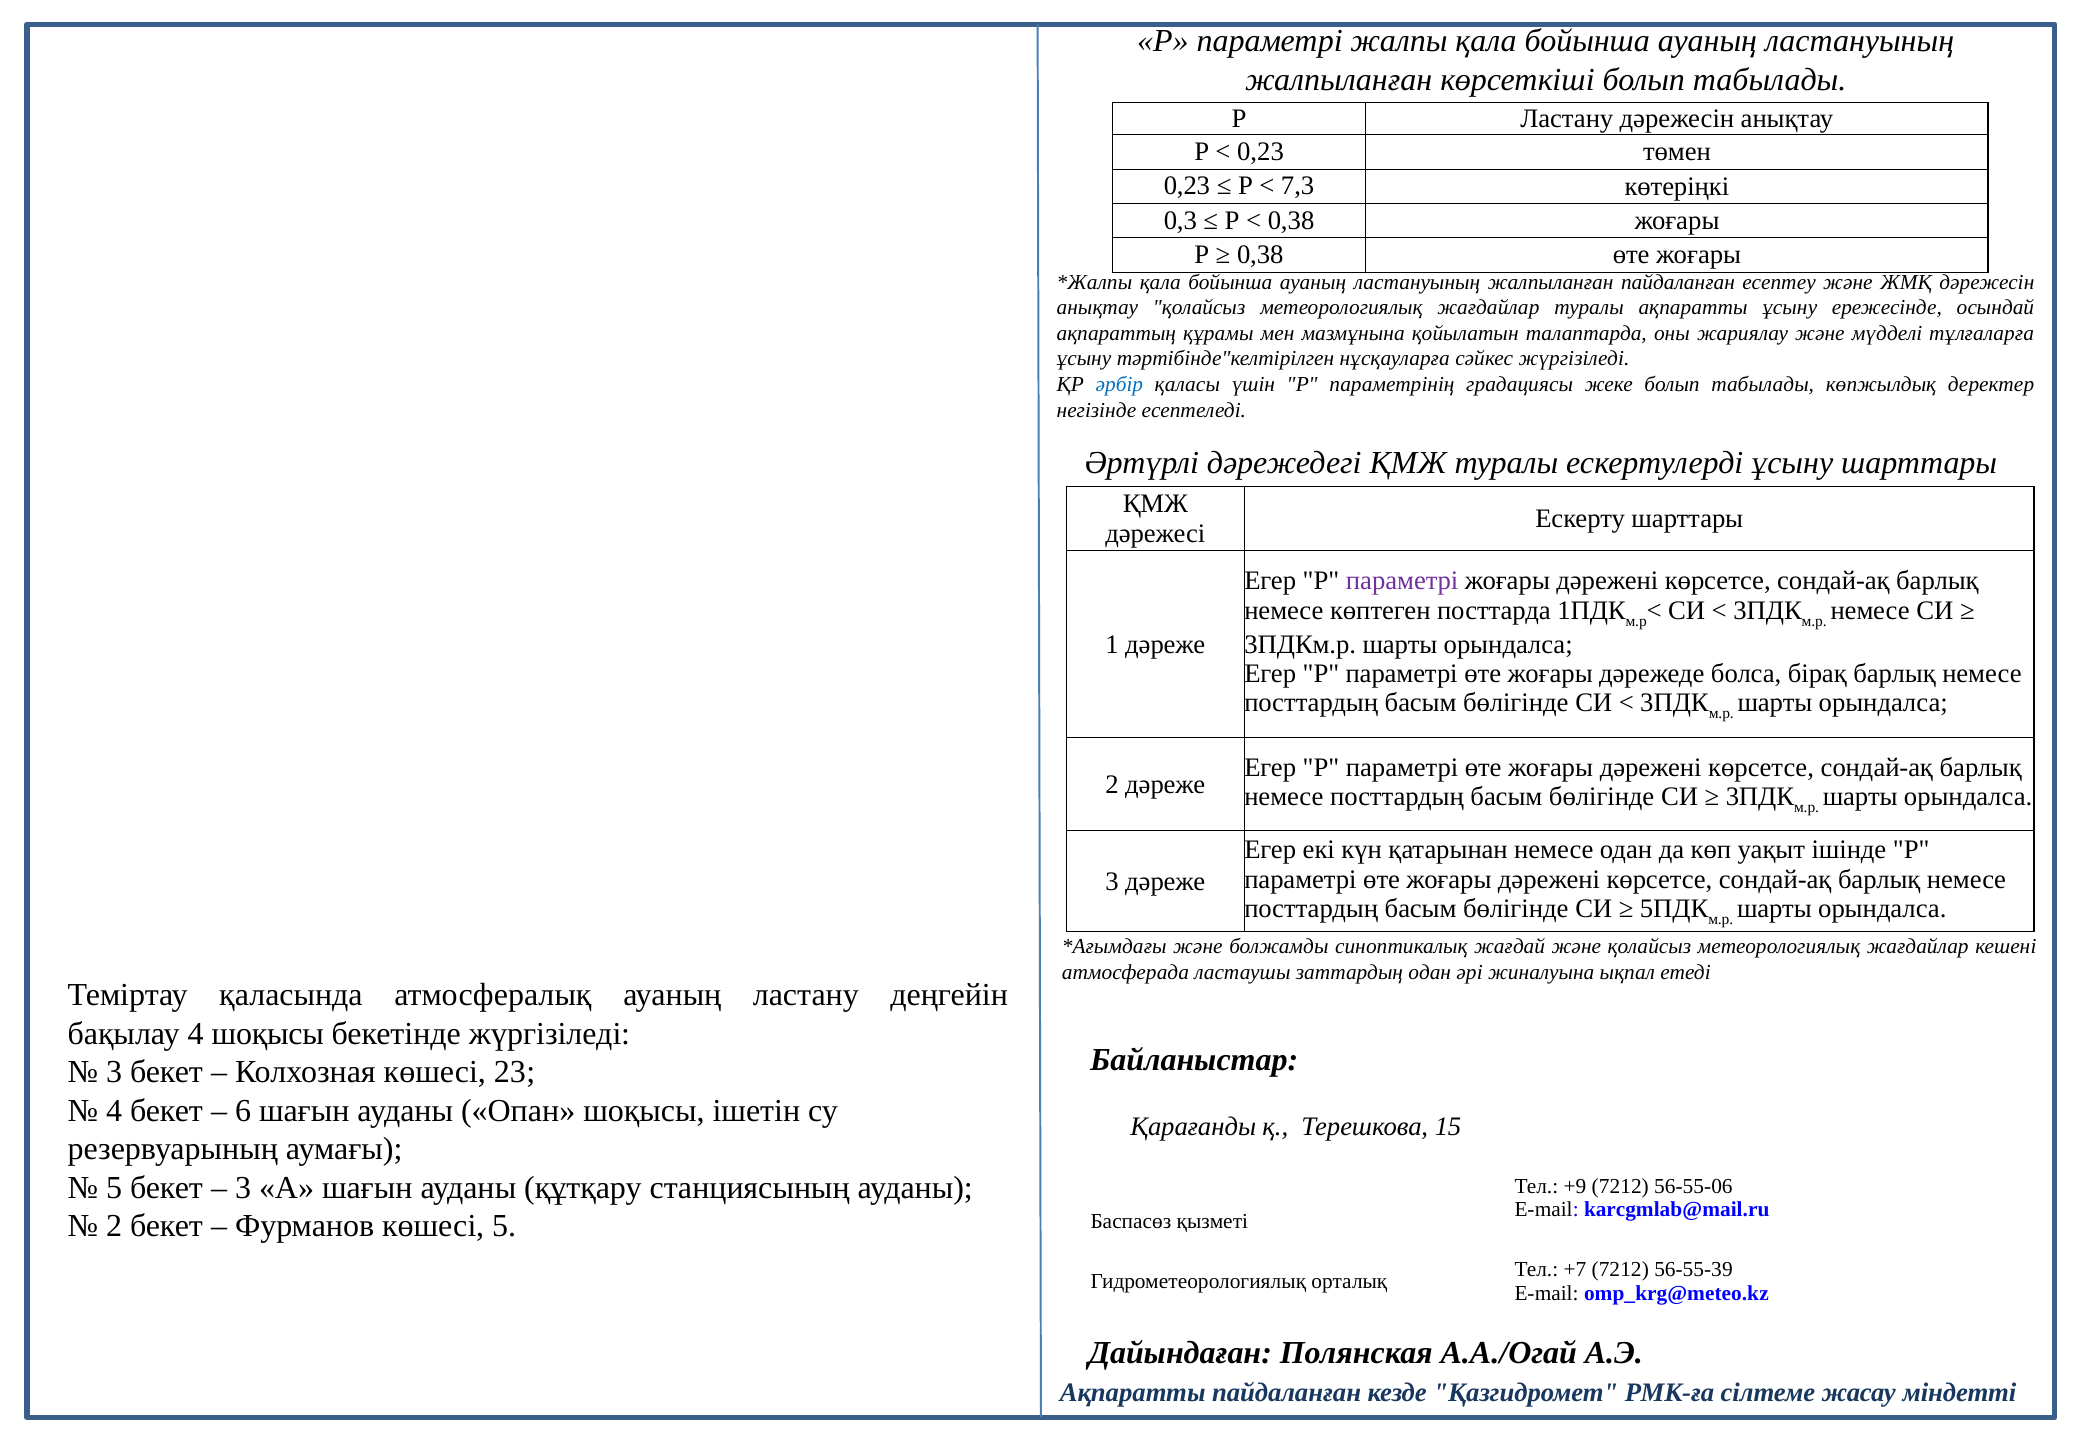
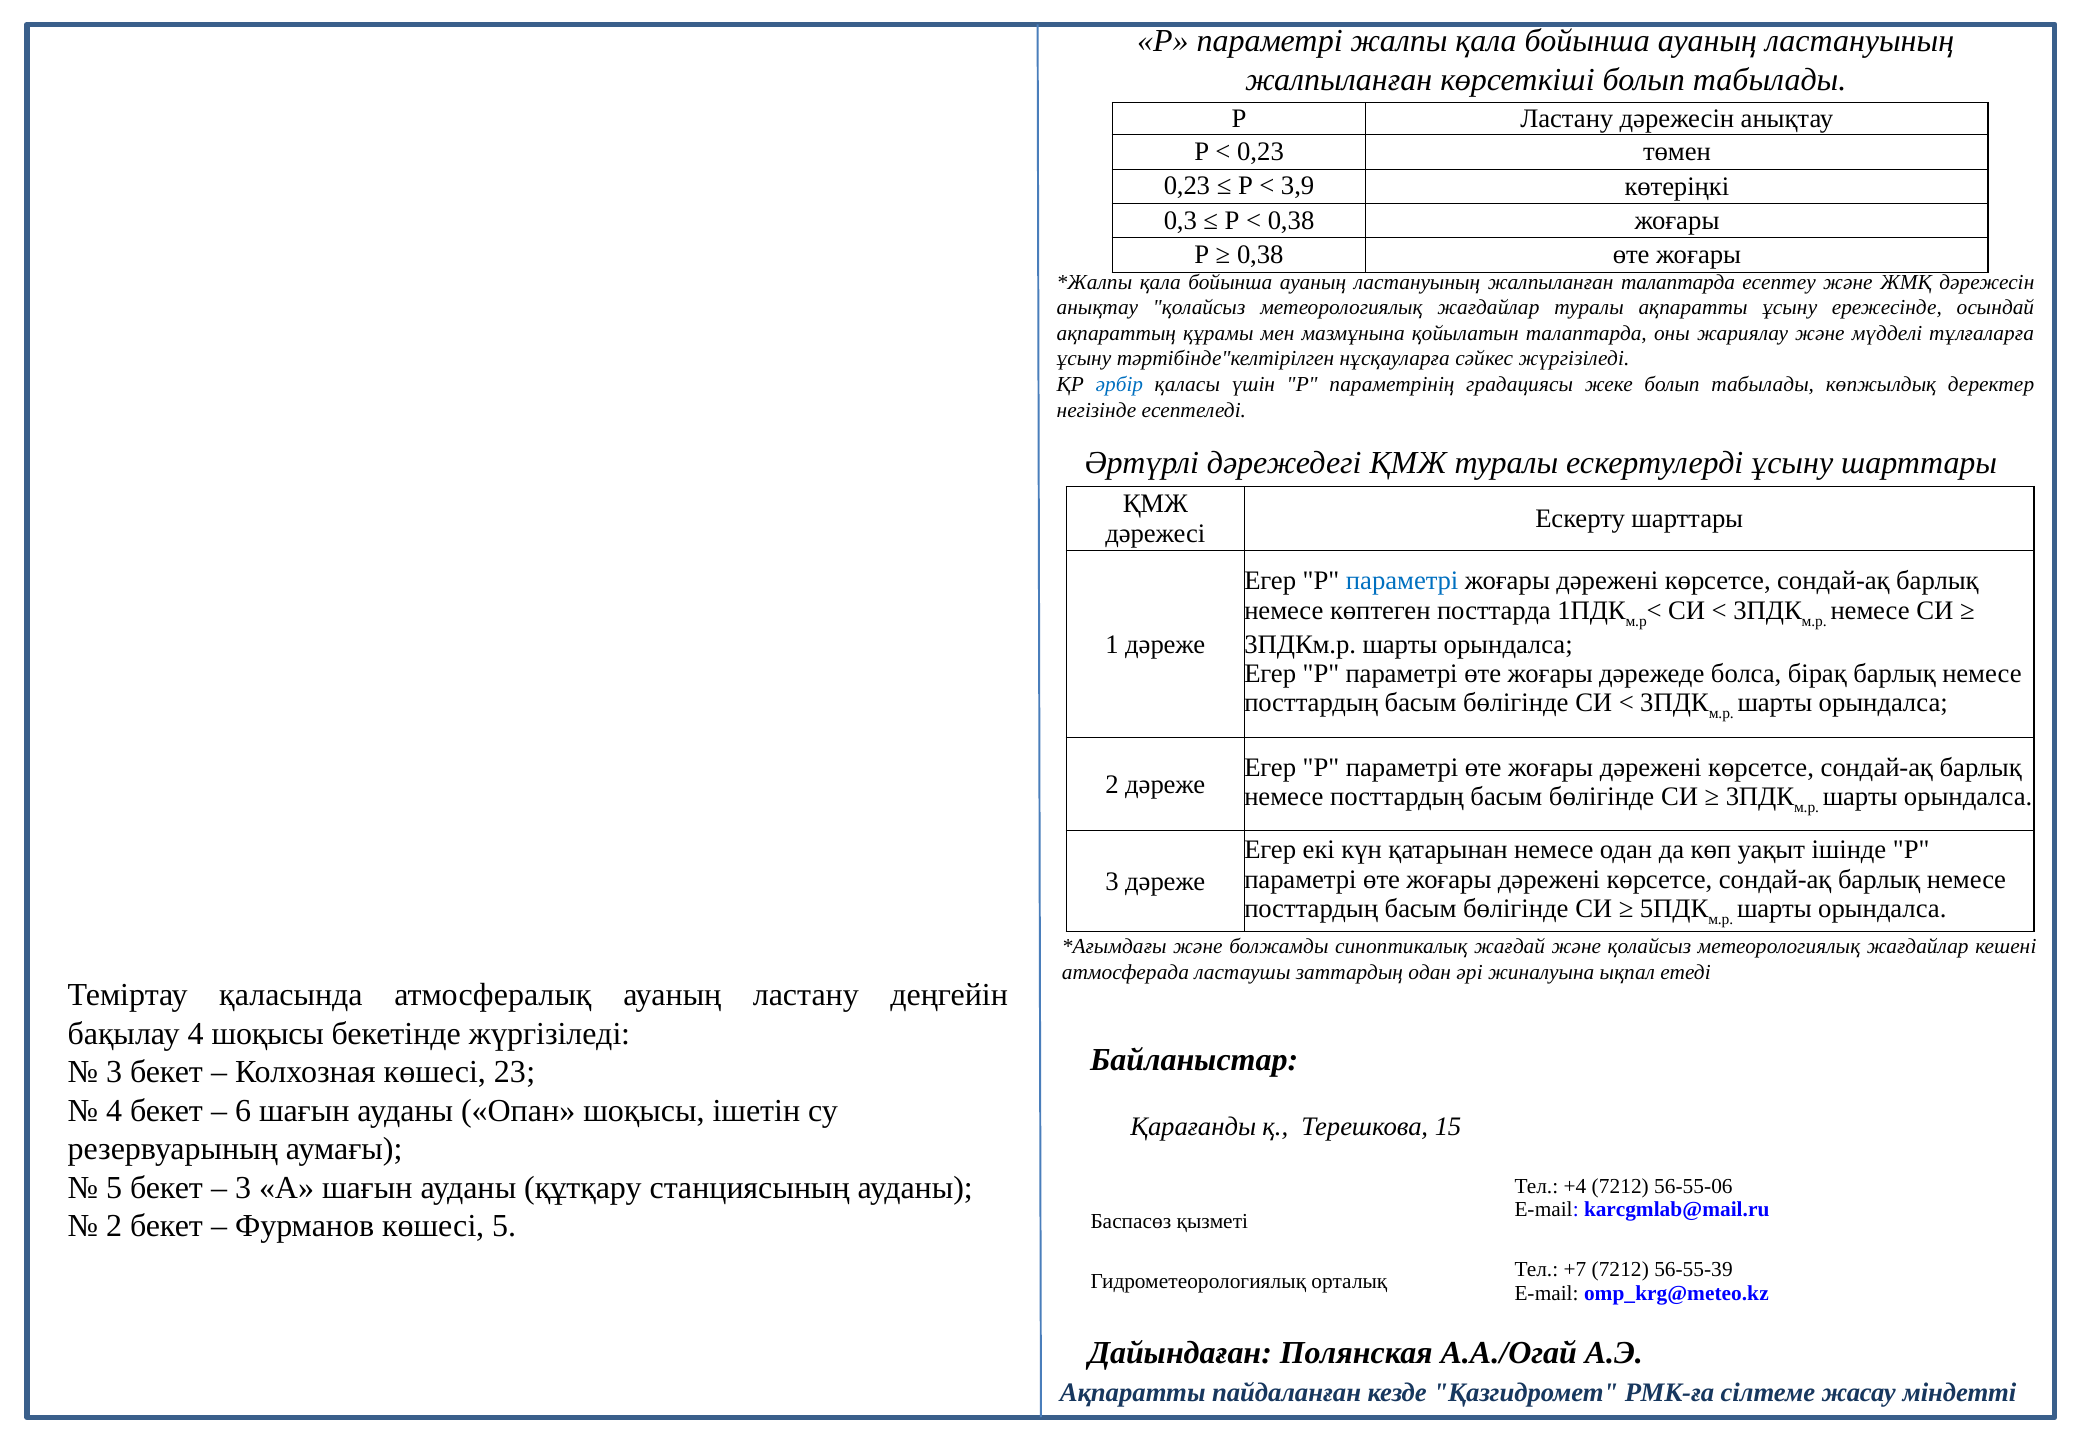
7,3: 7,3 -> 3,9
жалпыланған пайдаланған: пайдаланған -> талаптарда
параметрі at (1402, 581) colour: purple -> blue
+9: +9 -> +4
